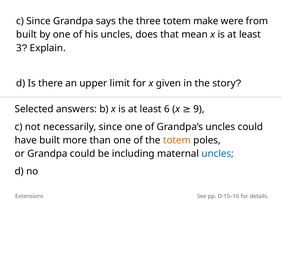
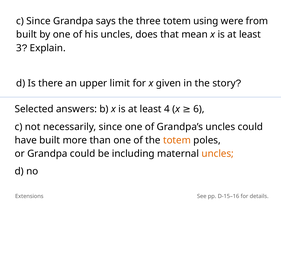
make: make -> using
6: 6 -> 4
9: 9 -> 6
uncles at (218, 154) colour: blue -> orange
